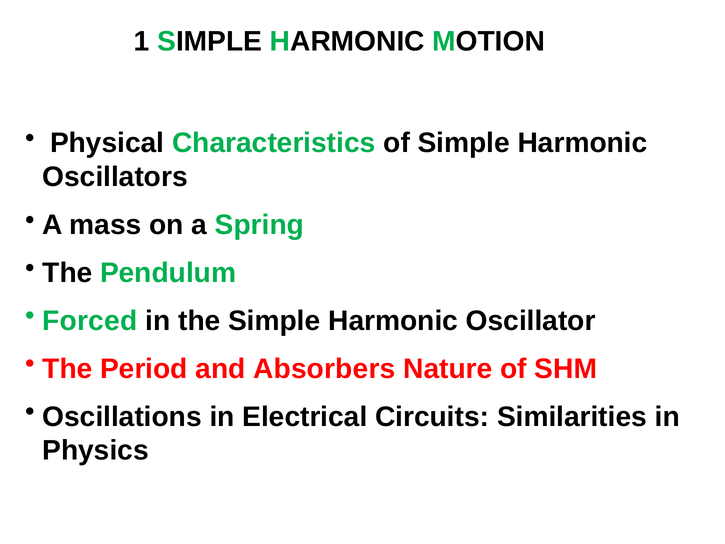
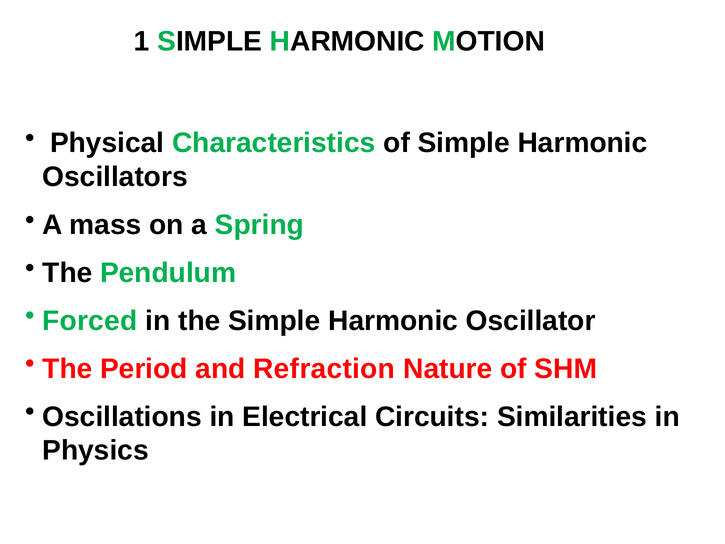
Absorbers: Absorbers -> Refraction
